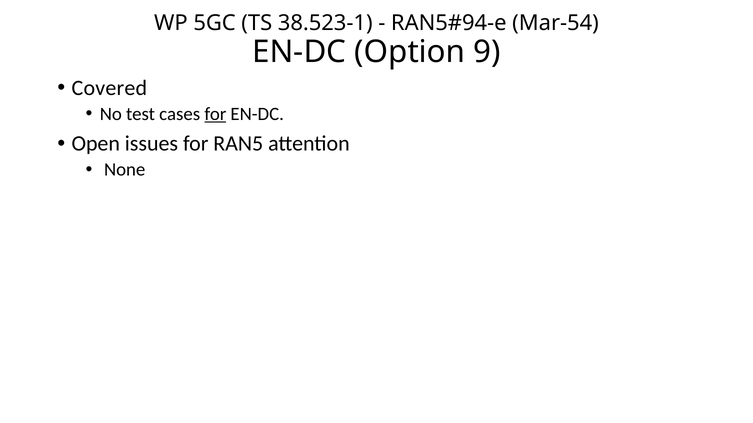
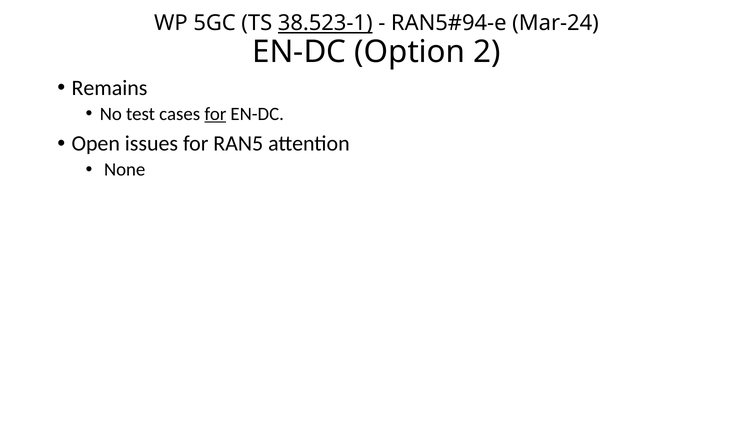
38.523-1 underline: none -> present
Mar-54: Mar-54 -> Mar-24
9: 9 -> 2
Covered: Covered -> Remains
